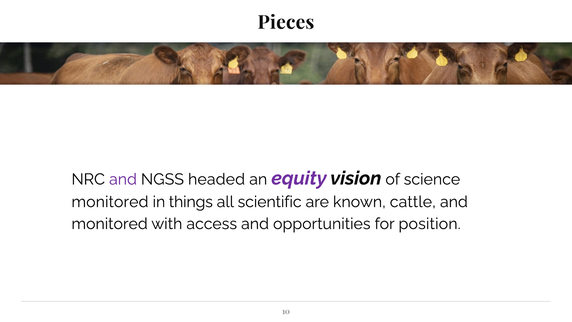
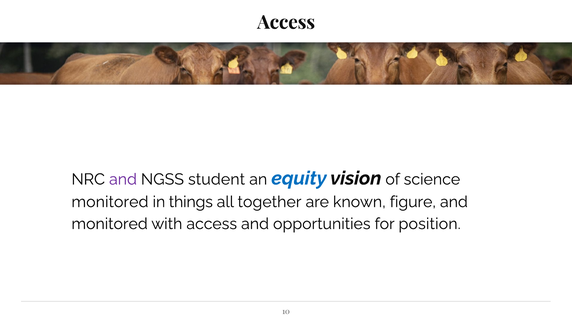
Pieces at (286, 22): Pieces -> Access
headed: headed -> student
equity colour: purple -> blue
scientific: scientific -> together
cattle: cattle -> figure
